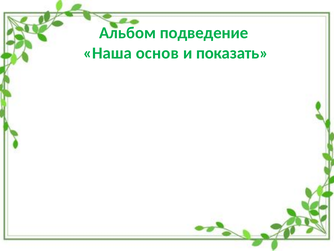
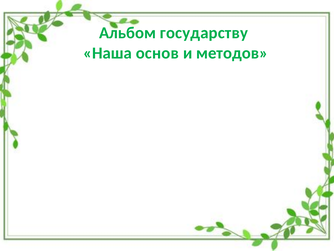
подведение: подведение -> государству
показать: показать -> методов
